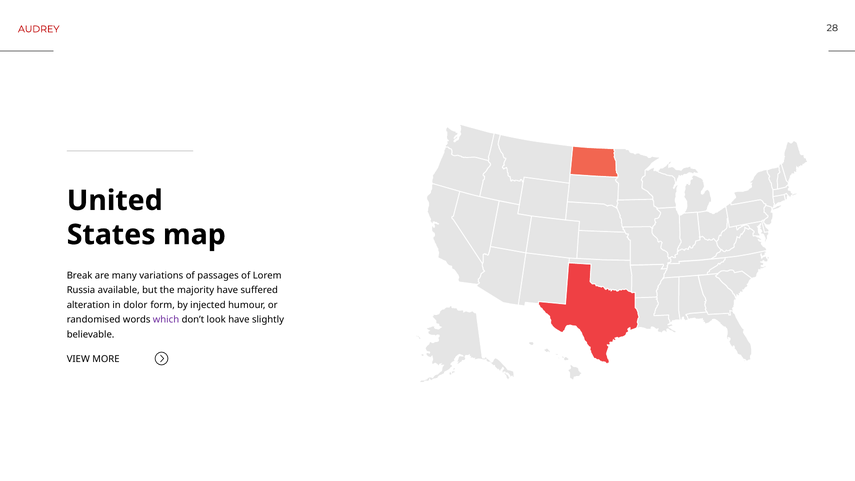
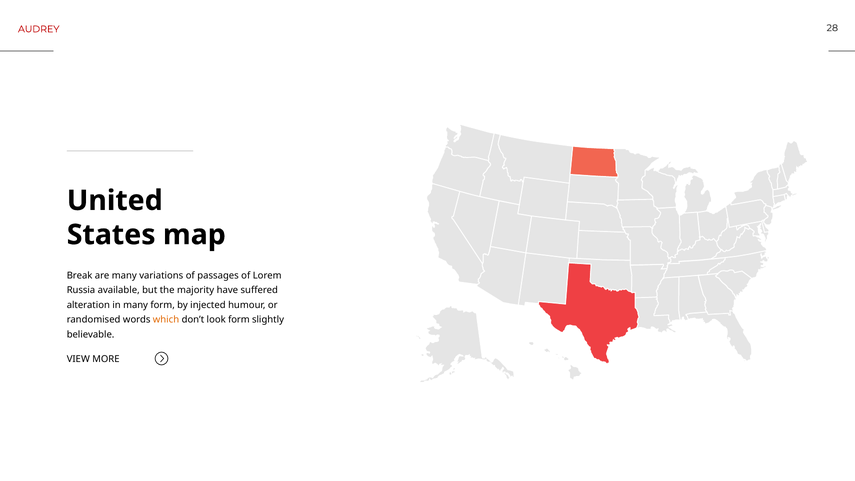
in dolor: dolor -> many
which colour: purple -> orange
look have: have -> form
